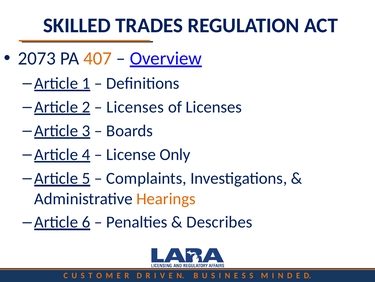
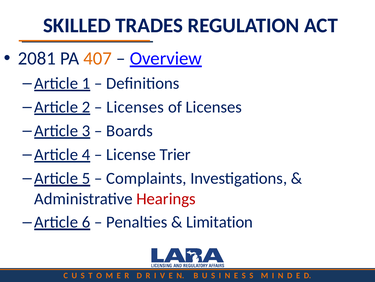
2073: 2073 -> 2081
Only: Only -> Trier
Hearings colour: orange -> red
Describes: Describes -> Limitation
